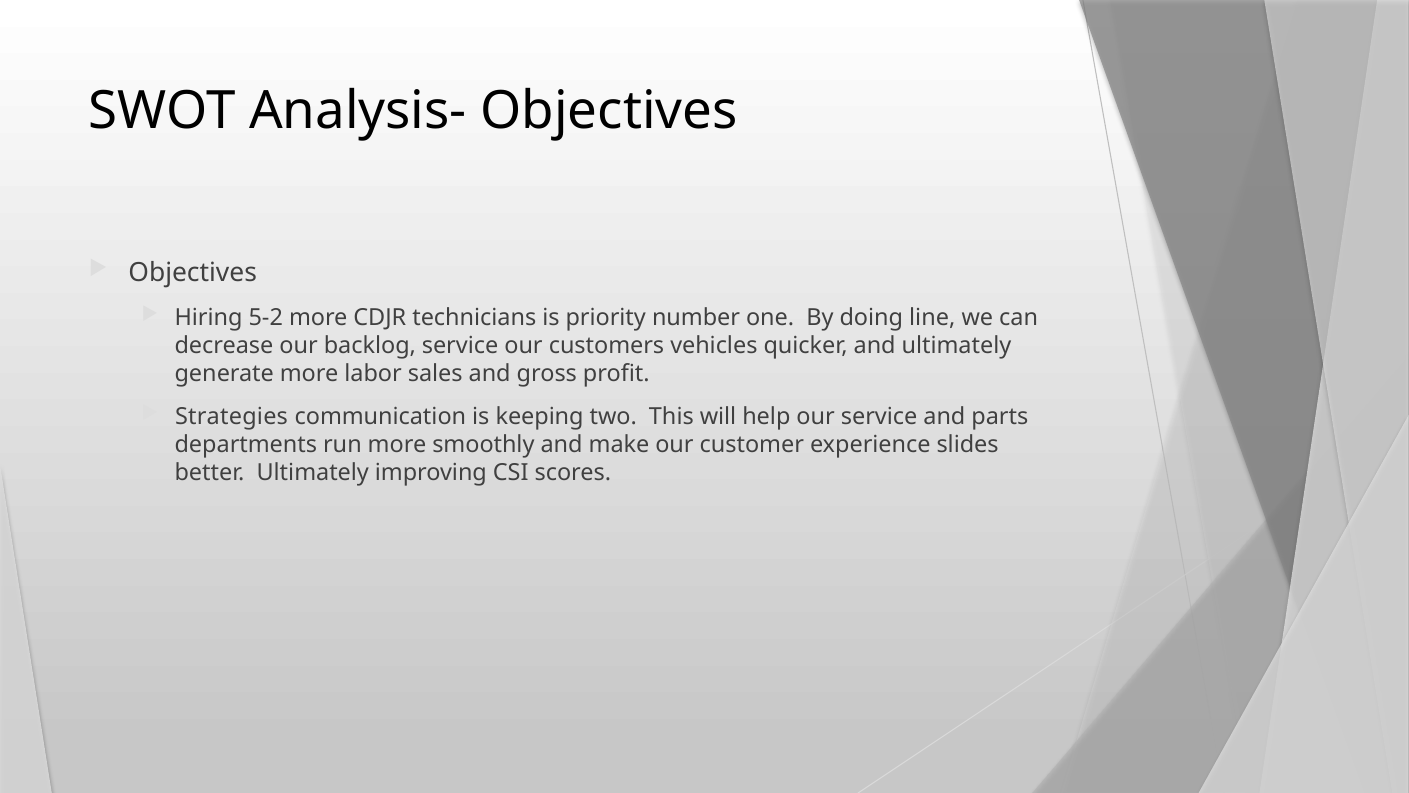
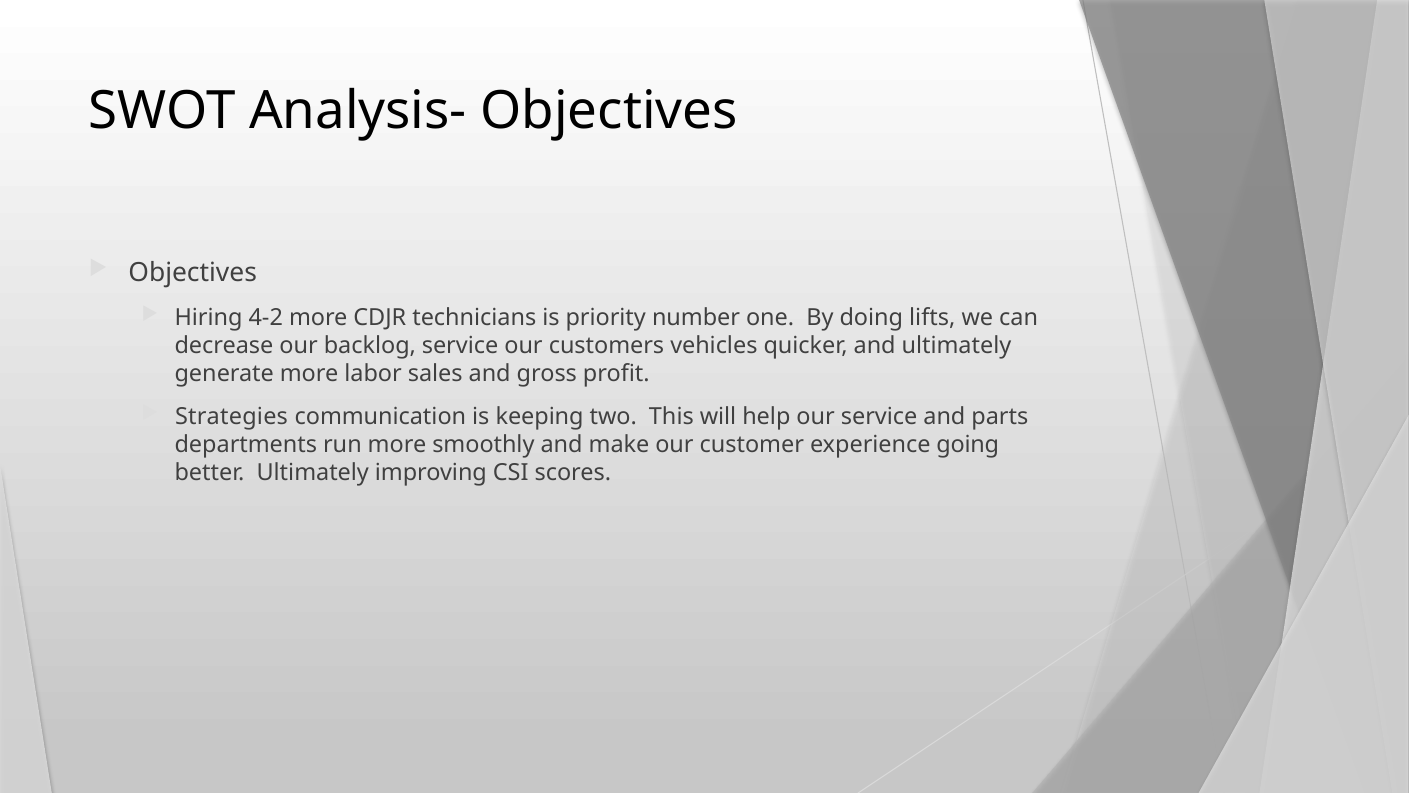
5-2: 5-2 -> 4-2
line: line -> lifts
slides: slides -> going
